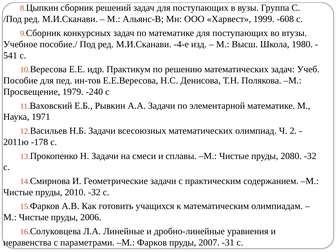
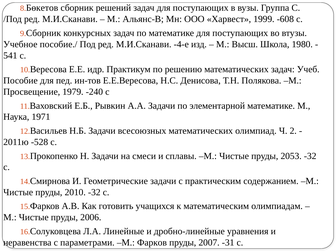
Цыпкин: Цыпкин -> Бөкетов
-178: -178 -> -528
2080: 2080 -> 2053
